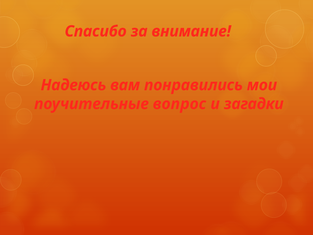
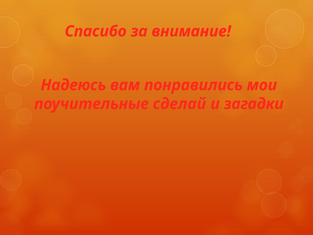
вопрос: вопрос -> сделай
